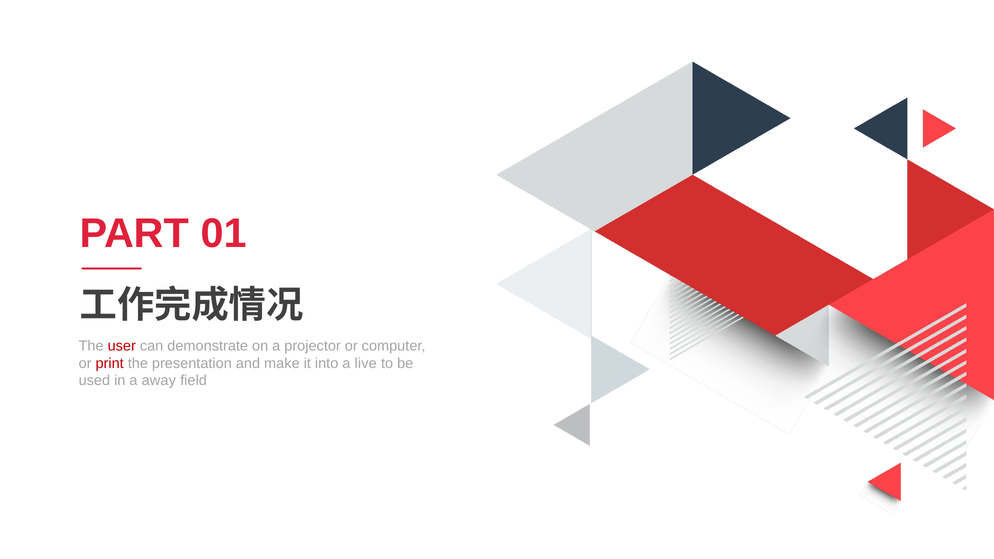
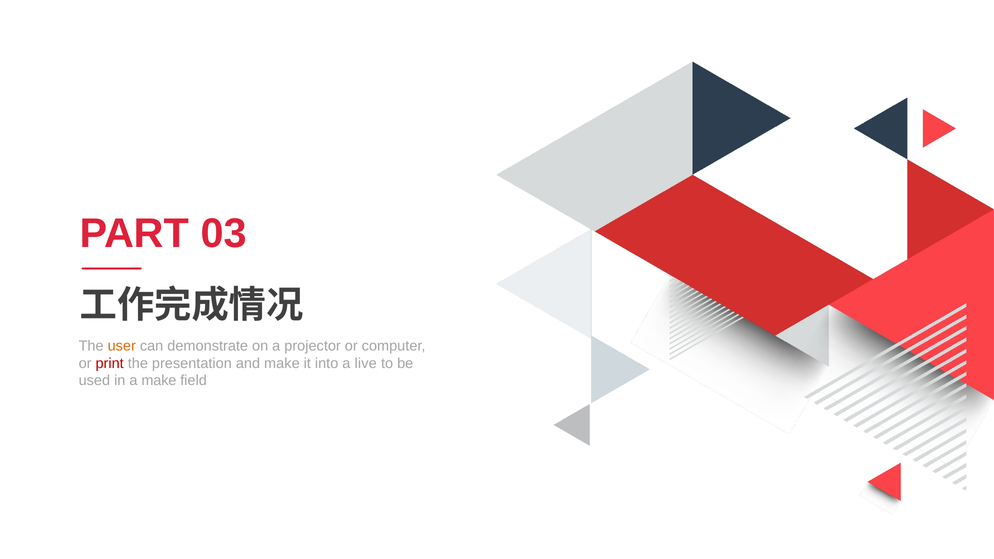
01: 01 -> 03
user colour: red -> orange
a away: away -> make
